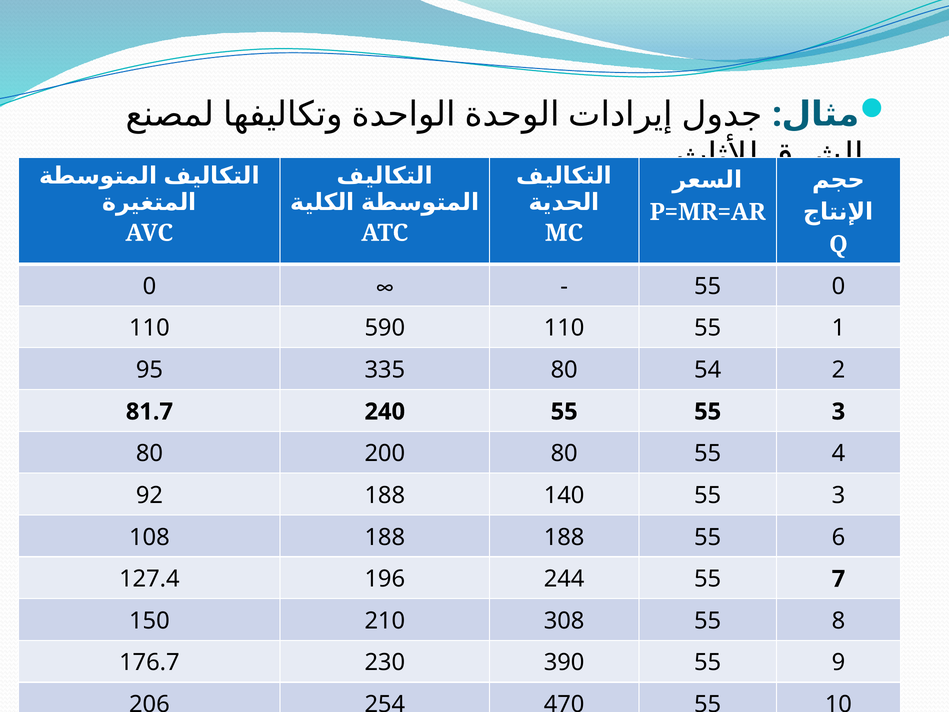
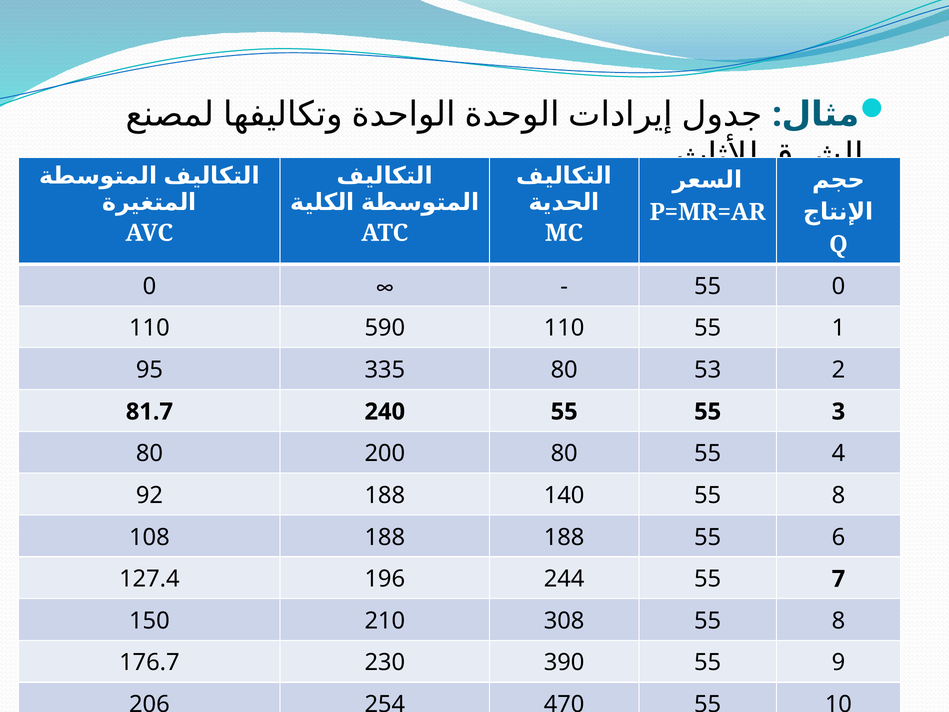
54: 54 -> 53
140 55 3: 3 -> 8
